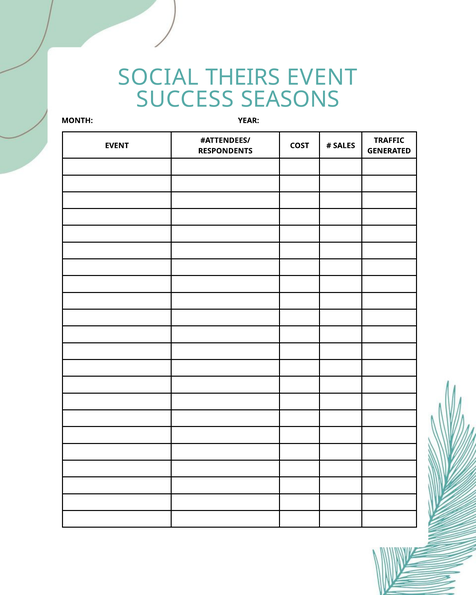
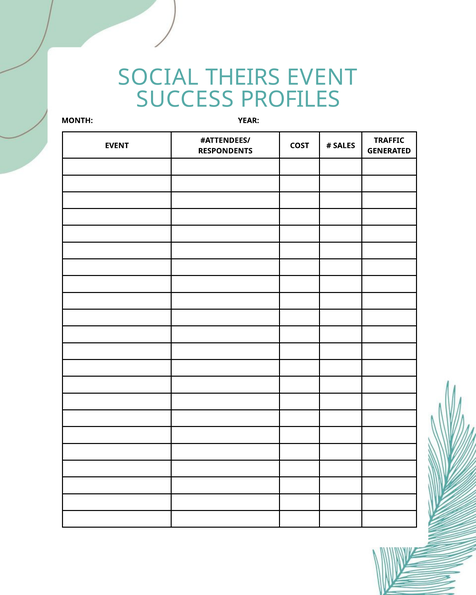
SEASONS: SEASONS -> PROFILES
